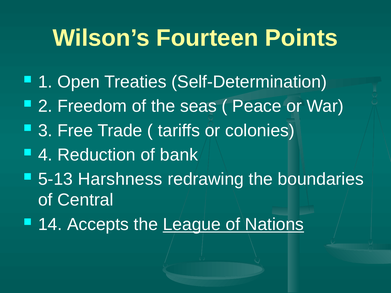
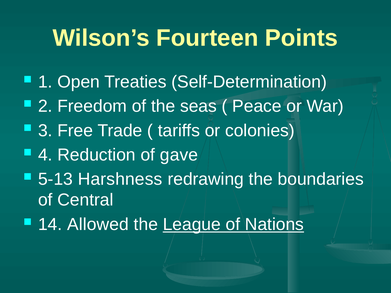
bank: bank -> gave
Accepts: Accepts -> Allowed
